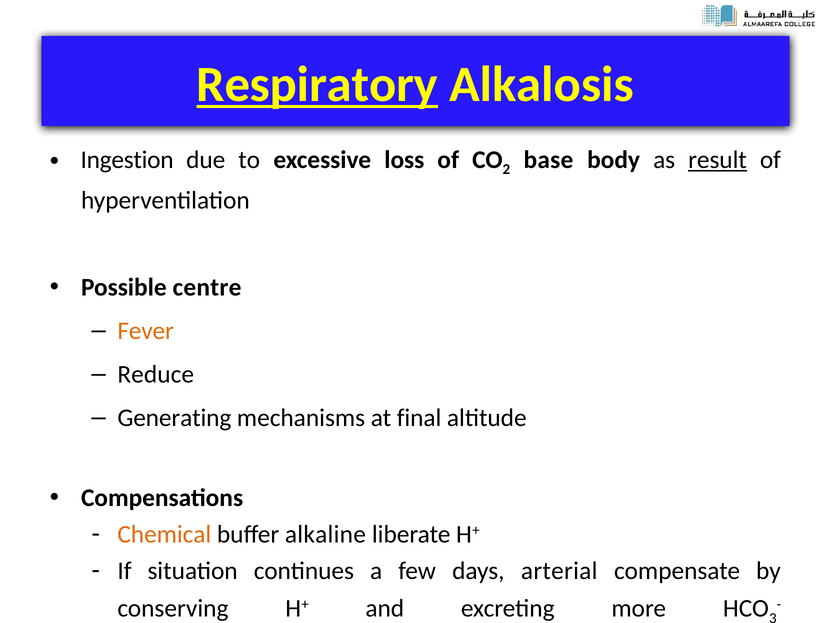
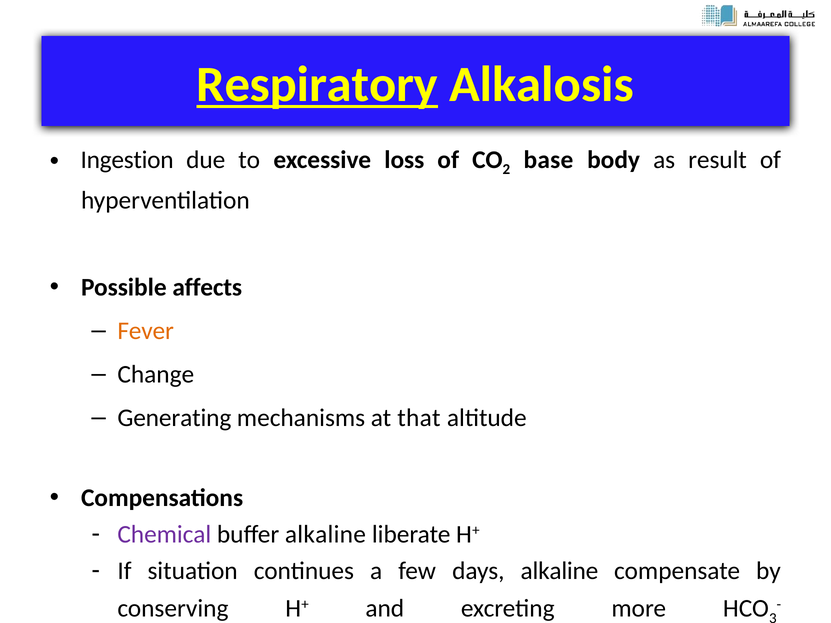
result underline: present -> none
centre: centre -> affects
Reduce: Reduce -> Change
final: final -> that
Chemical colour: orange -> purple
days arterial: arterial -> alkaline
